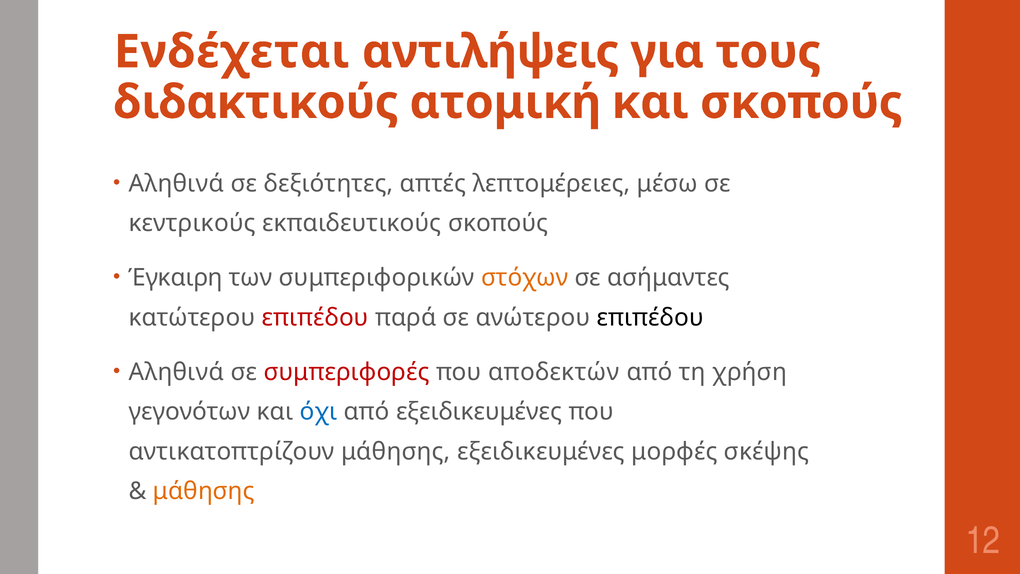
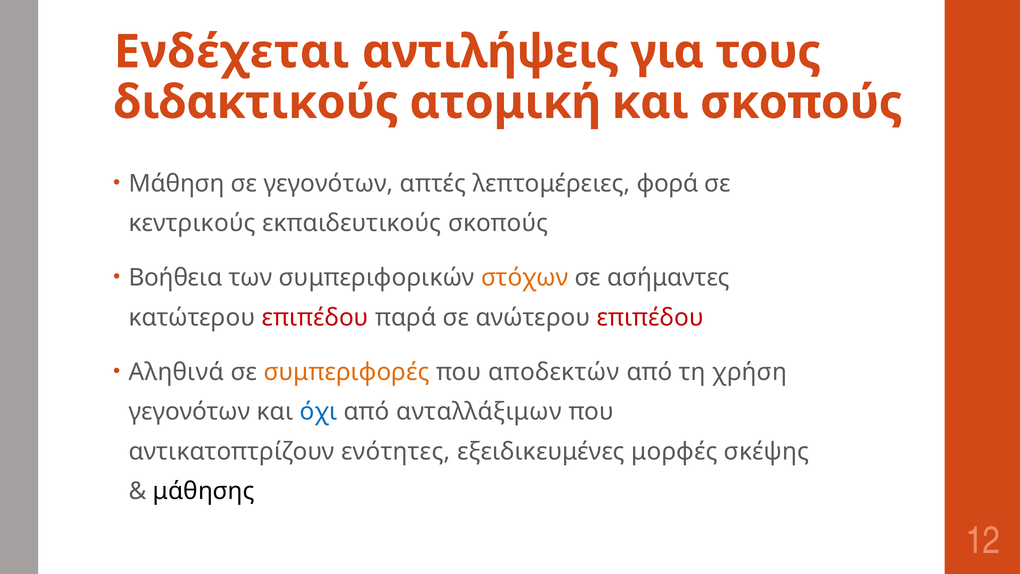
Αληθινά at (176, 183): Αληθινά -> Μάθηση
σε δεξιότητες: δεξιότητες -> γεγονότων
μέσω: μέσω -> φορά
Έγκαιρη: Έγκαιρη -> Βοήθεια
επιπέδου at (650, 317) colour: black -> red
συμπεριφορές colour: red -> orange
από εξειδικευμένες: εξειδικευμένες -> ανταλλάξιμων
αντικατοπτρίζουν μάθησης: μάθησης -> ενότητες
μάθησης at (204, 491) colour: orange -> black
